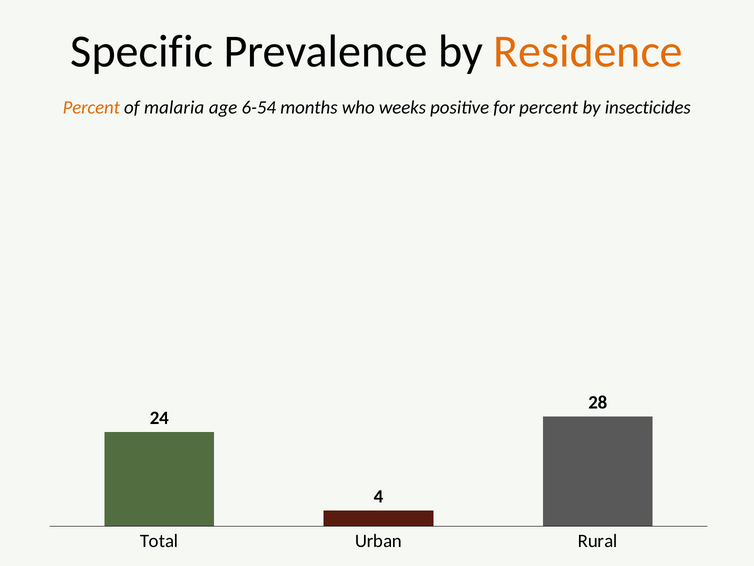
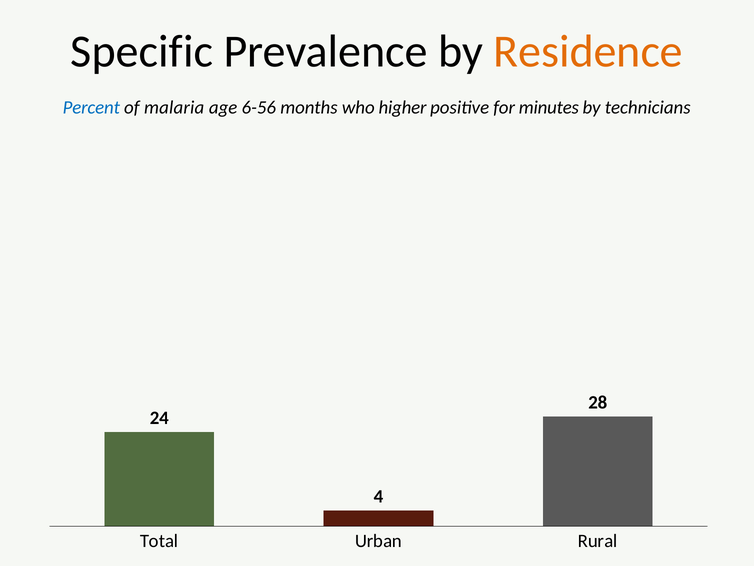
Percent at (91, 107) colour: orange -> blue
6-54: 6-54 -> 6-56
weeks: weeks -> higher
for percent: percent -> minutes
insecticides: insecticides -> technicians
